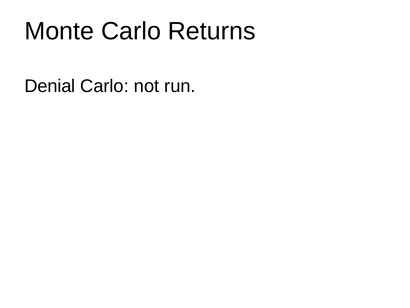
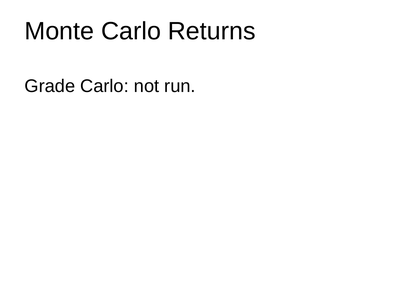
Denial: Denial -> Grade
